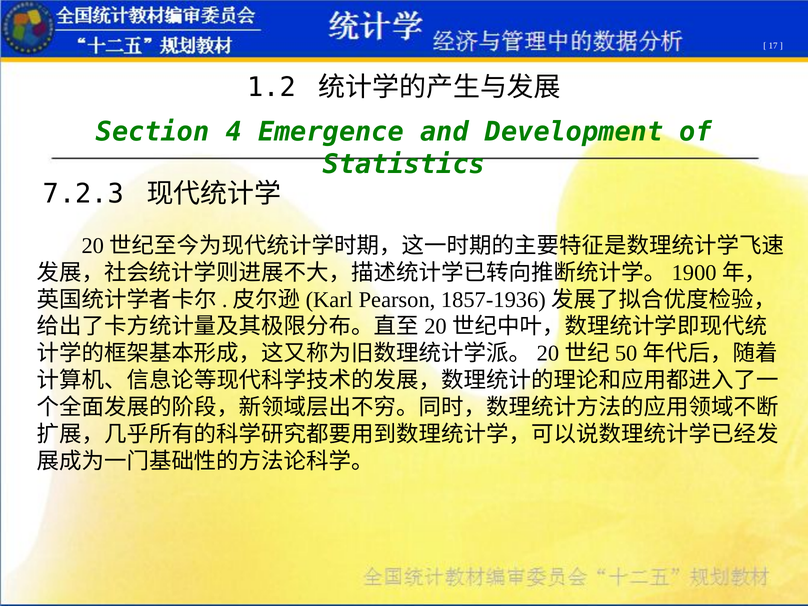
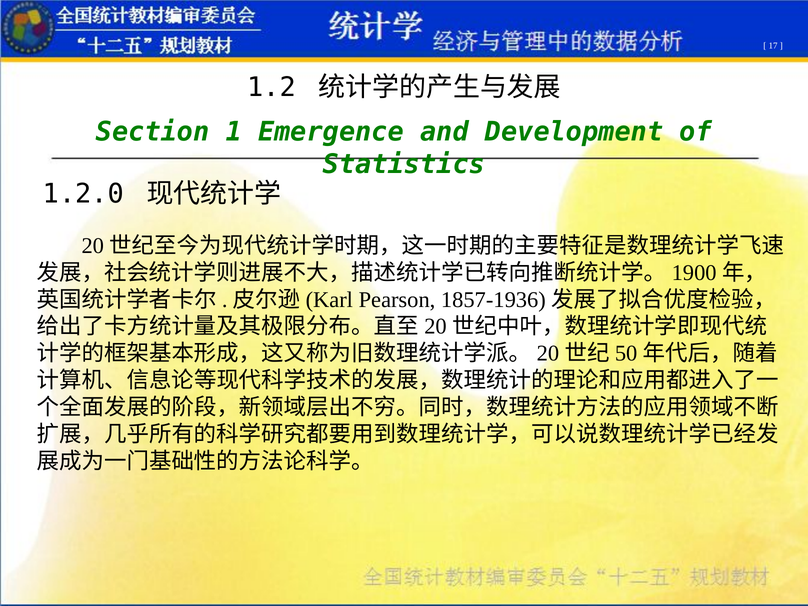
4: 4 -> 1
7.2.3: 7.2.3 -> 1.2.0
